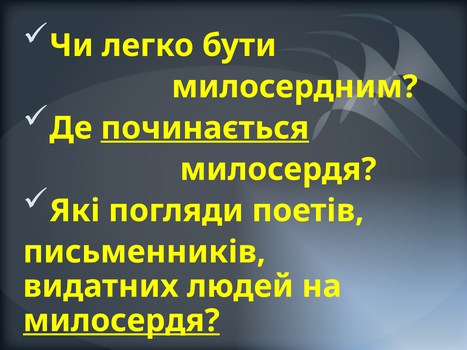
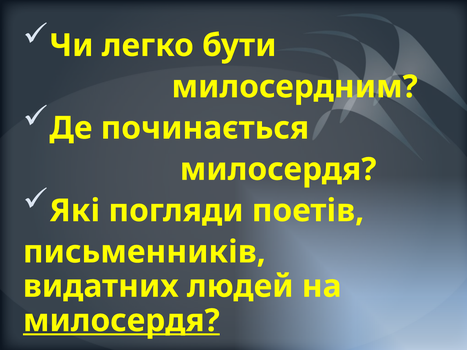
починається underline: present -> none
